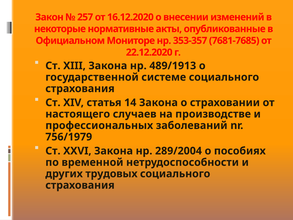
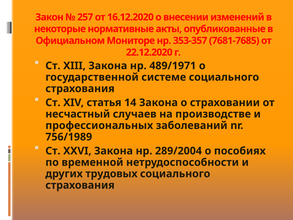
489/1913: 489/1913 -> 489/1971
настоящего: настоящего -> несчастный
756/1979: 756/1979 -> 756/1989
